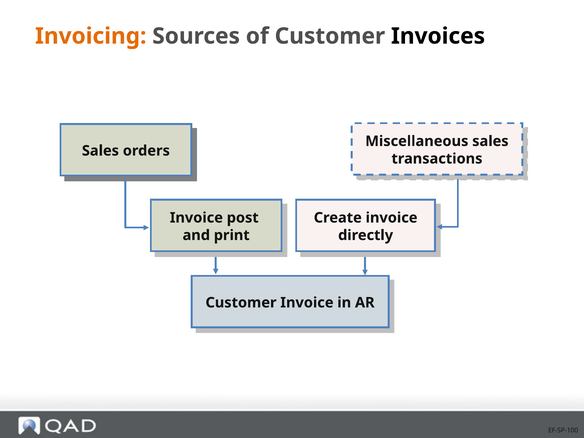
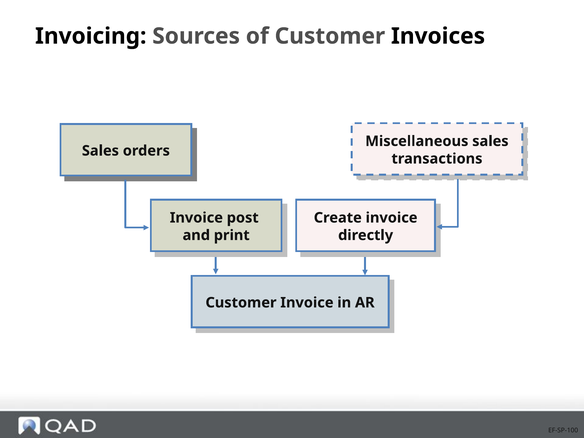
Invoicing colour: orange -> black
